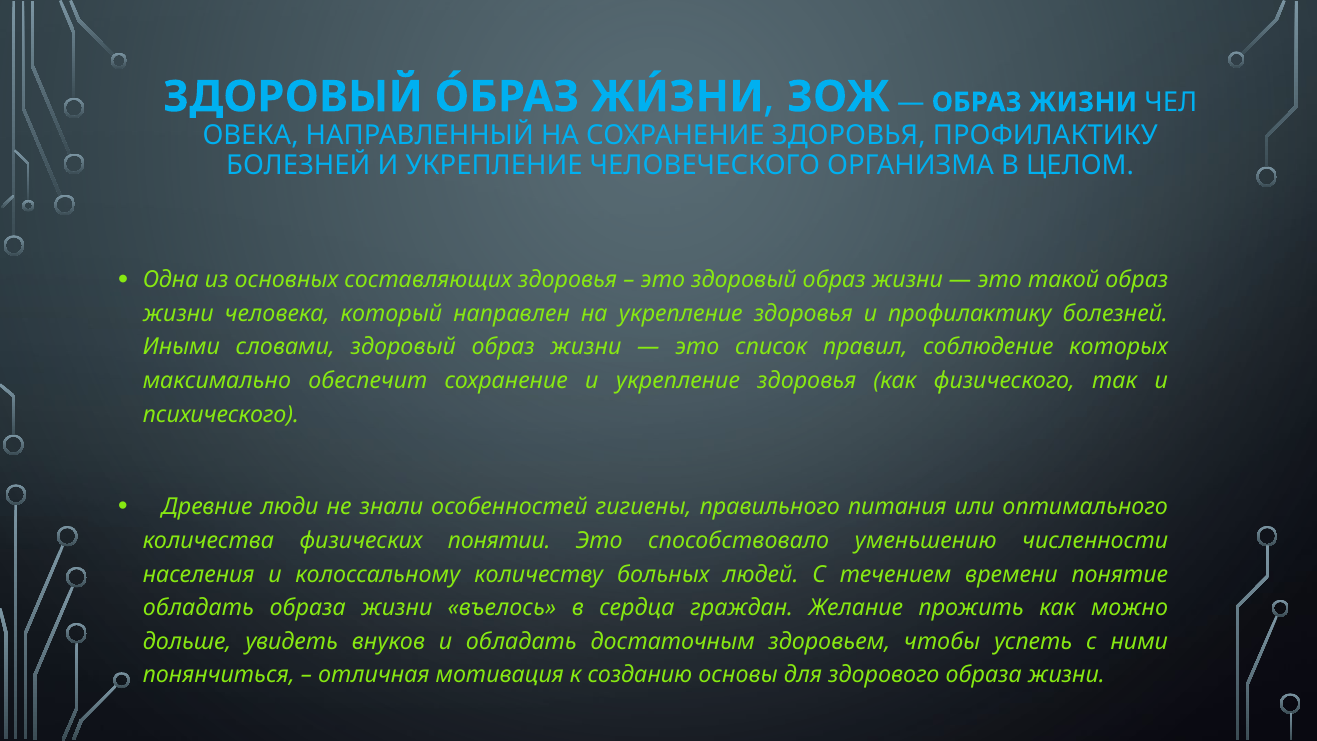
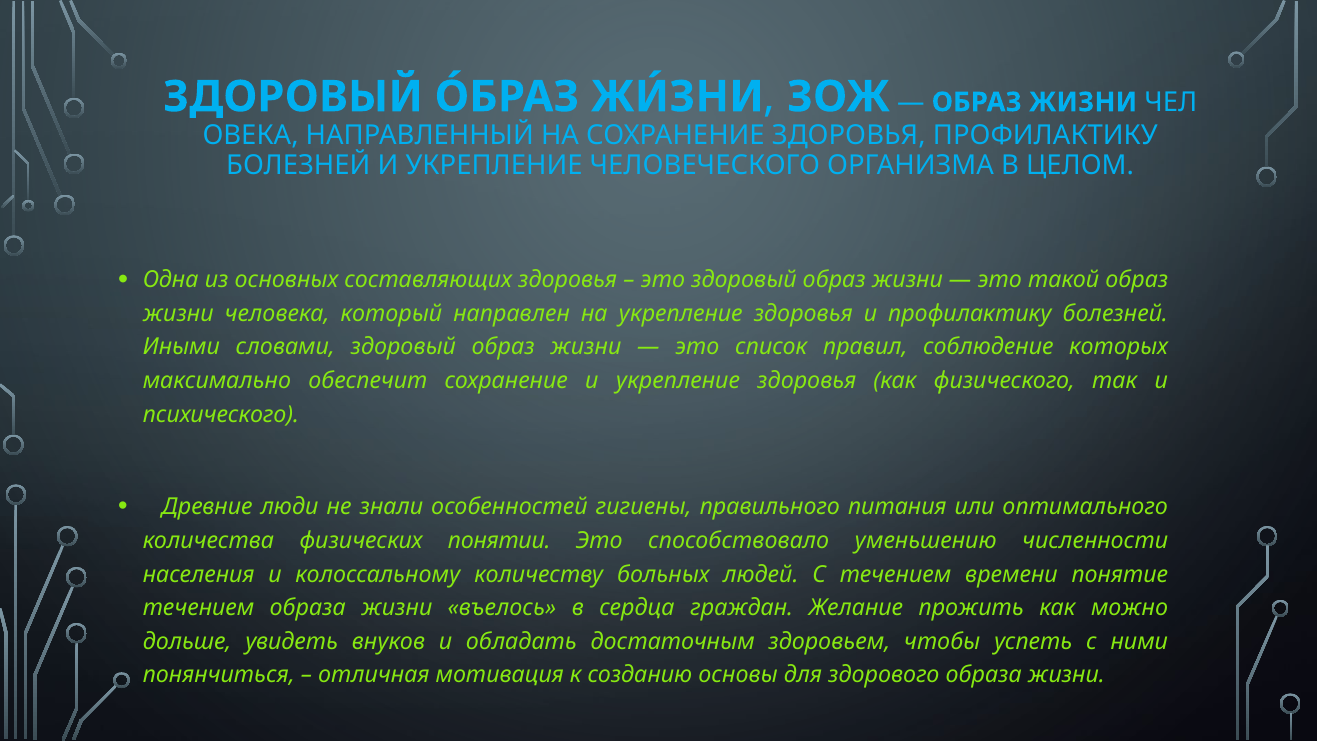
обладать at (198, 608): обладать -> течением
